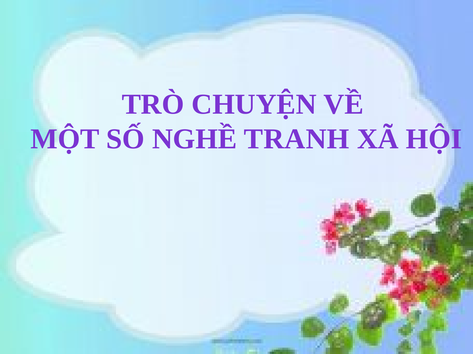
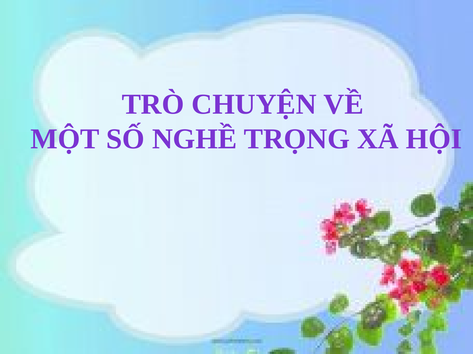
TRANH: TRANH -> TRỌNG
